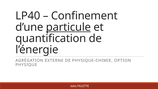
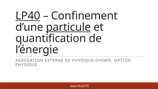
LP40 underline: none -> present
